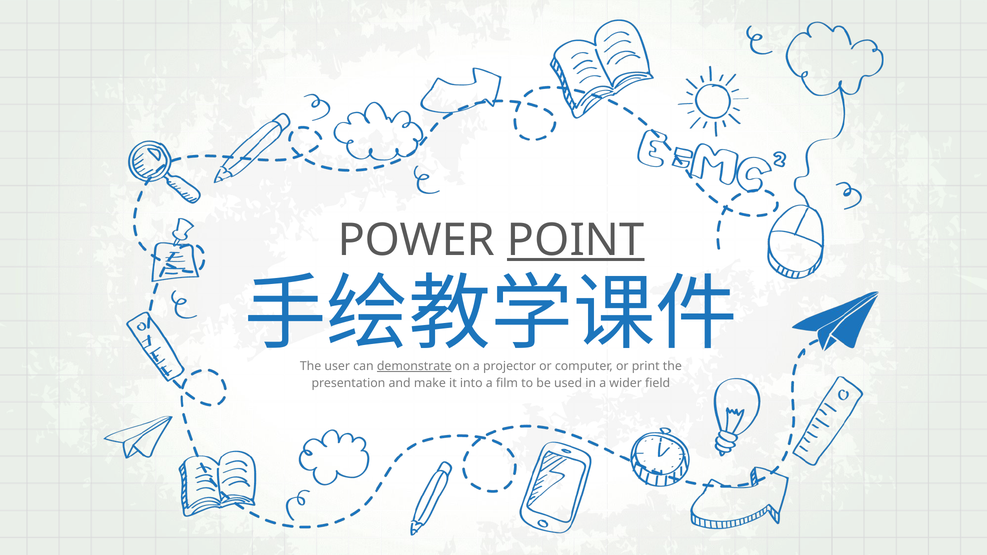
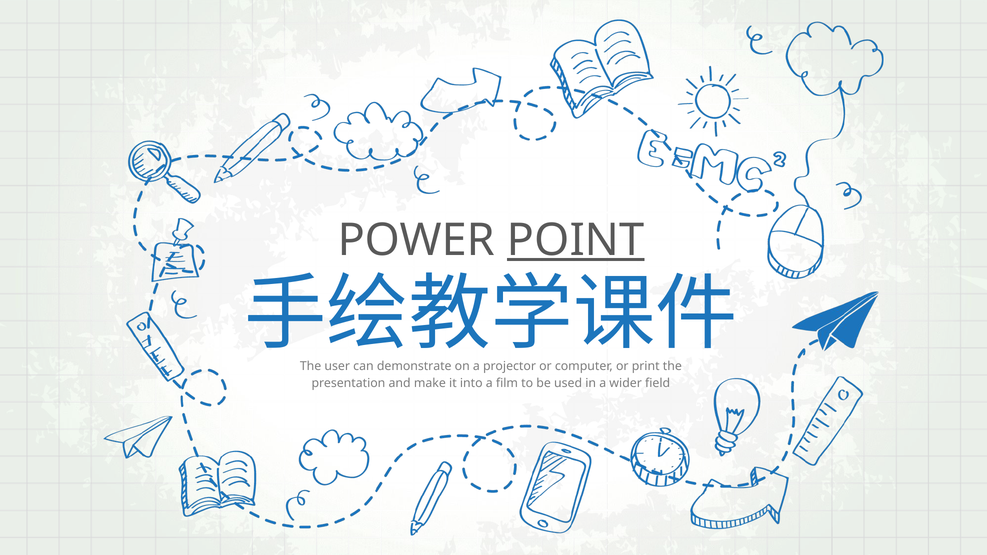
demonstrate underline: present -> none
